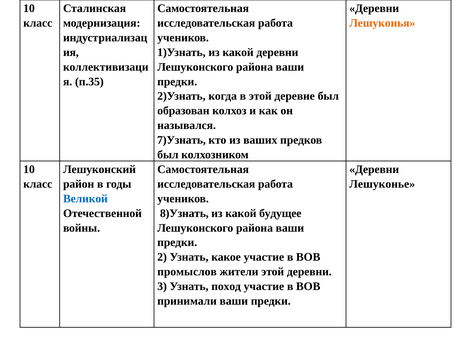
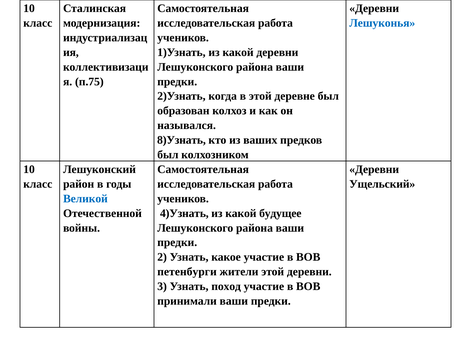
Лешуконья colour: orange -> blue
п.35: п.35 -> п.75
7)Узнать: 7)Узнать -> 8)Узнать
Лешуконье: Лешуконье -> Ущельский
8)Узнать: 8)Узнать -> 4)Узнать
промыслов: промыслов -> петенбурги
